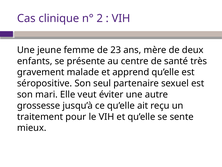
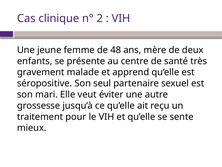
23: 23 -> 48
